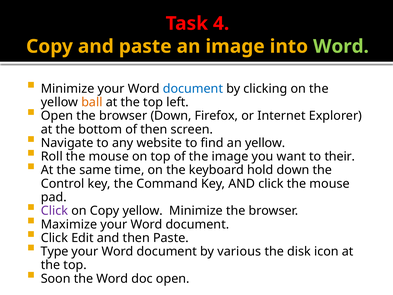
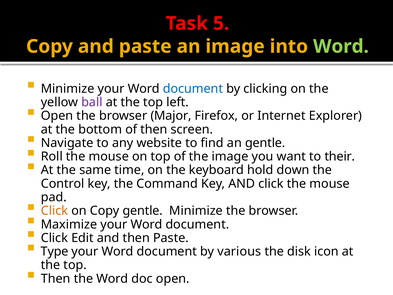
4: 4 -> 5
ball colour: orange -> purple
browser Down: Down -> Major
an yellow: yellow -> gentle
Click at (54, 211) colour: purple -> orange
Copy yellow: yellow -> gentle
Soon at (56, 278): Soon -> Then
